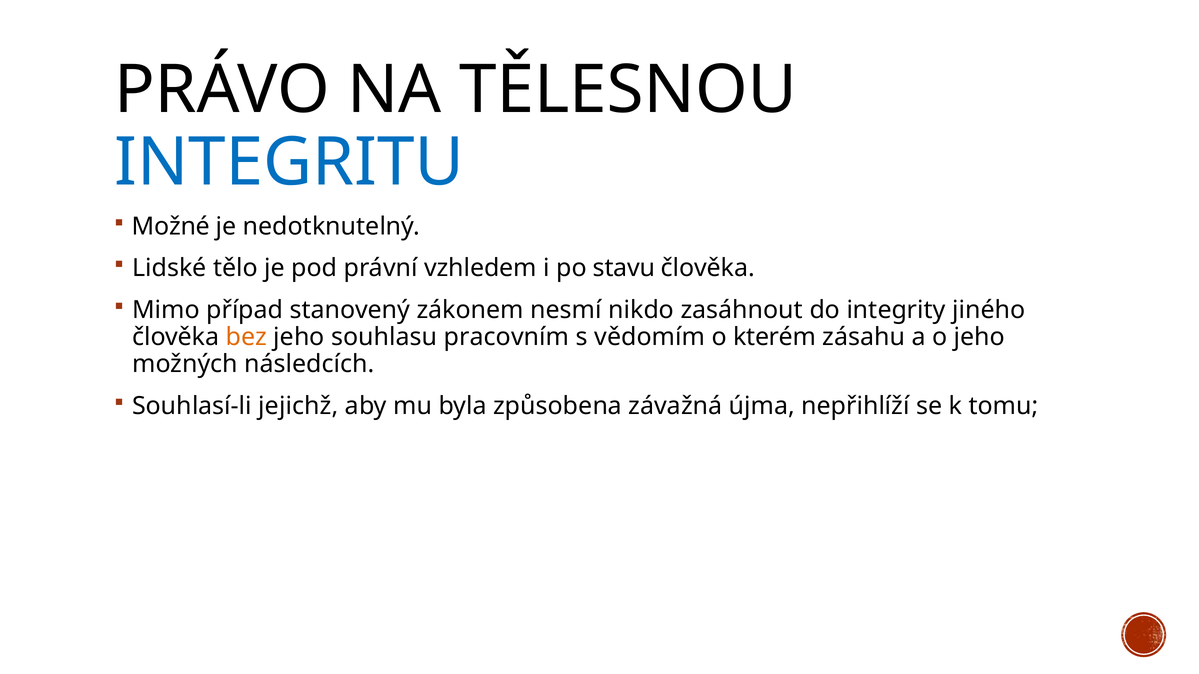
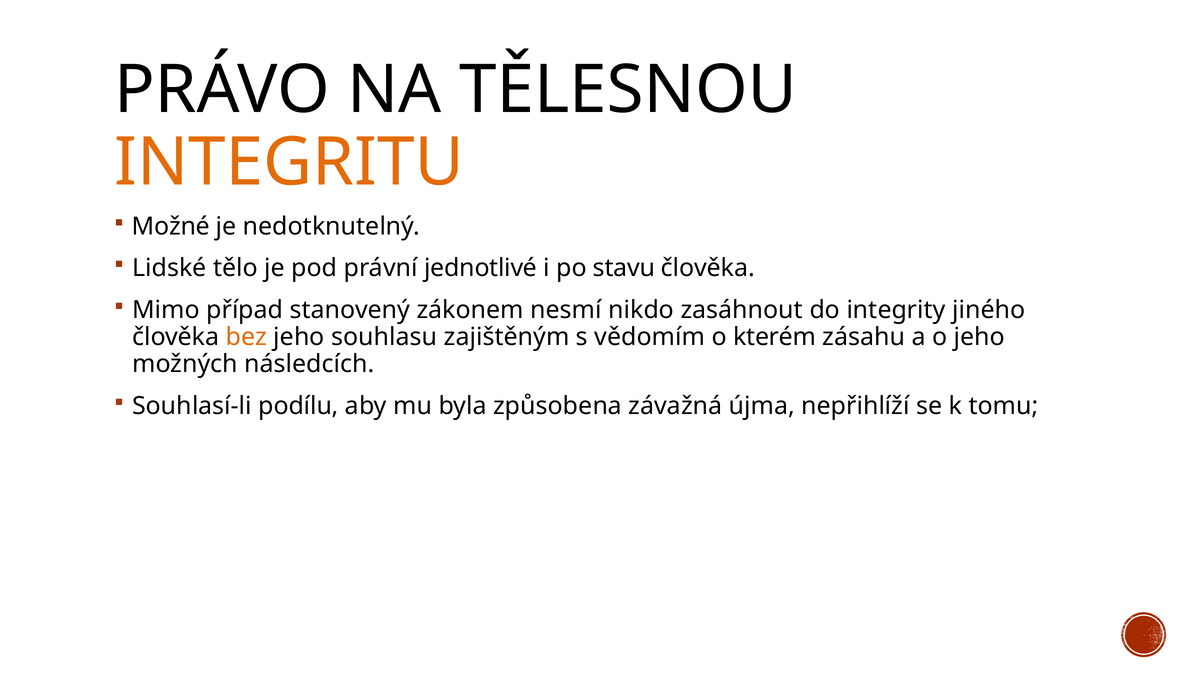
INTEGRITU colour: blue -> orange
vzhledem: vzhledem -> jednotlivé
pracovním: pracovním -> zajištěným
jejichž: jejichž -> podílu
